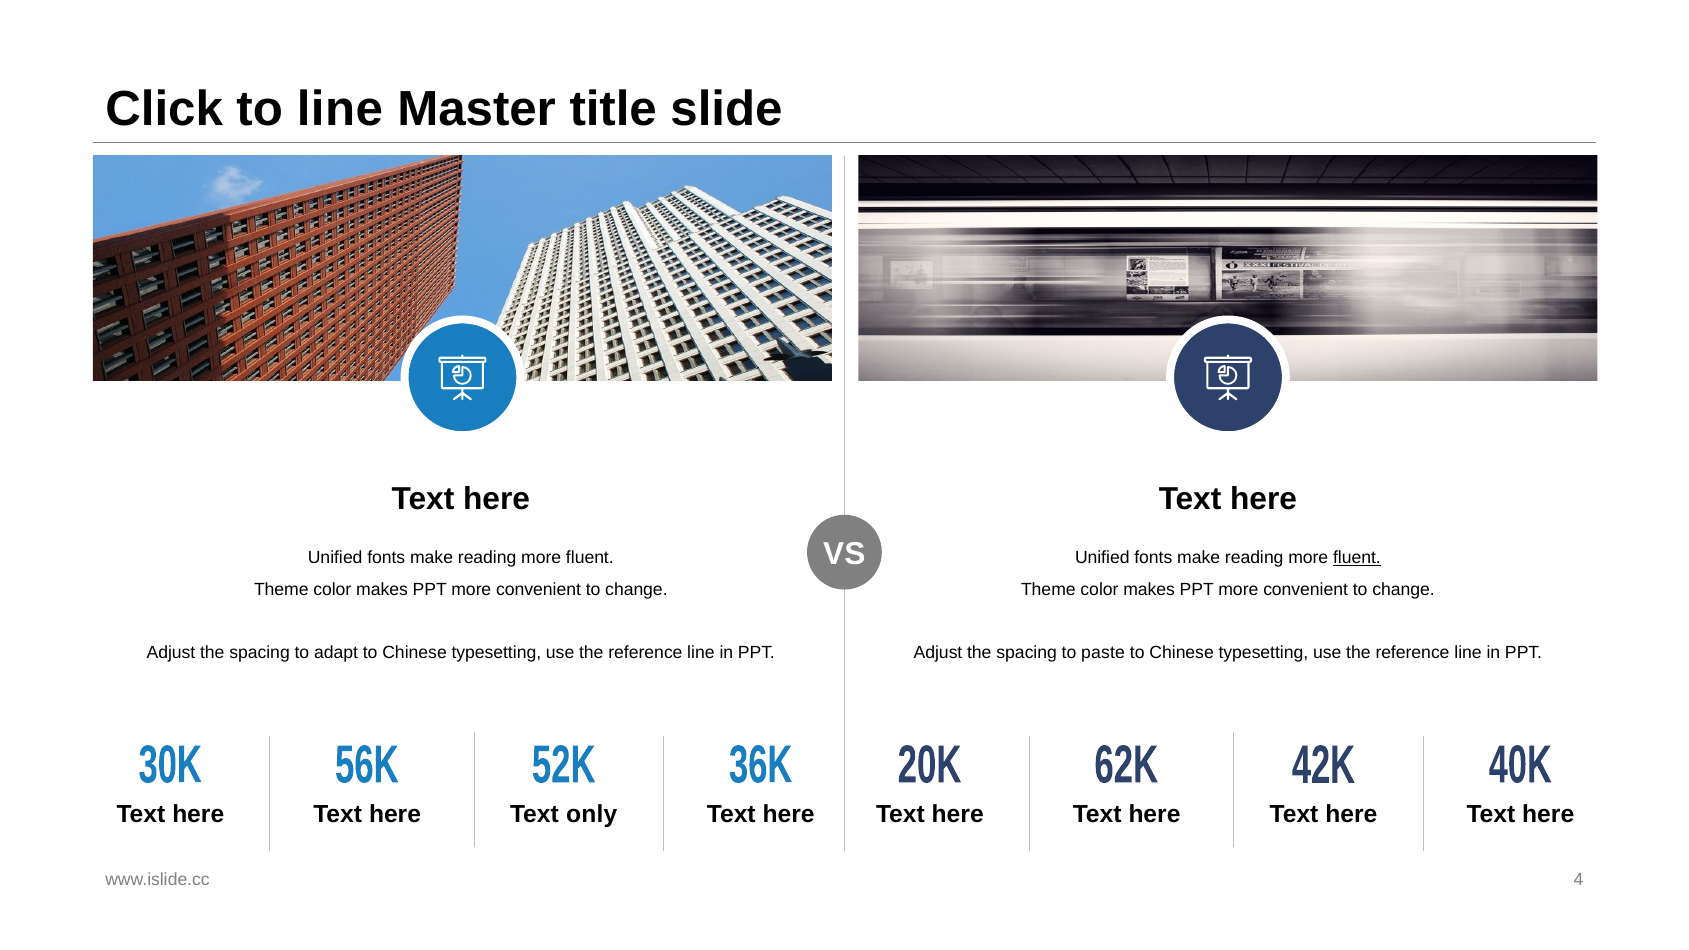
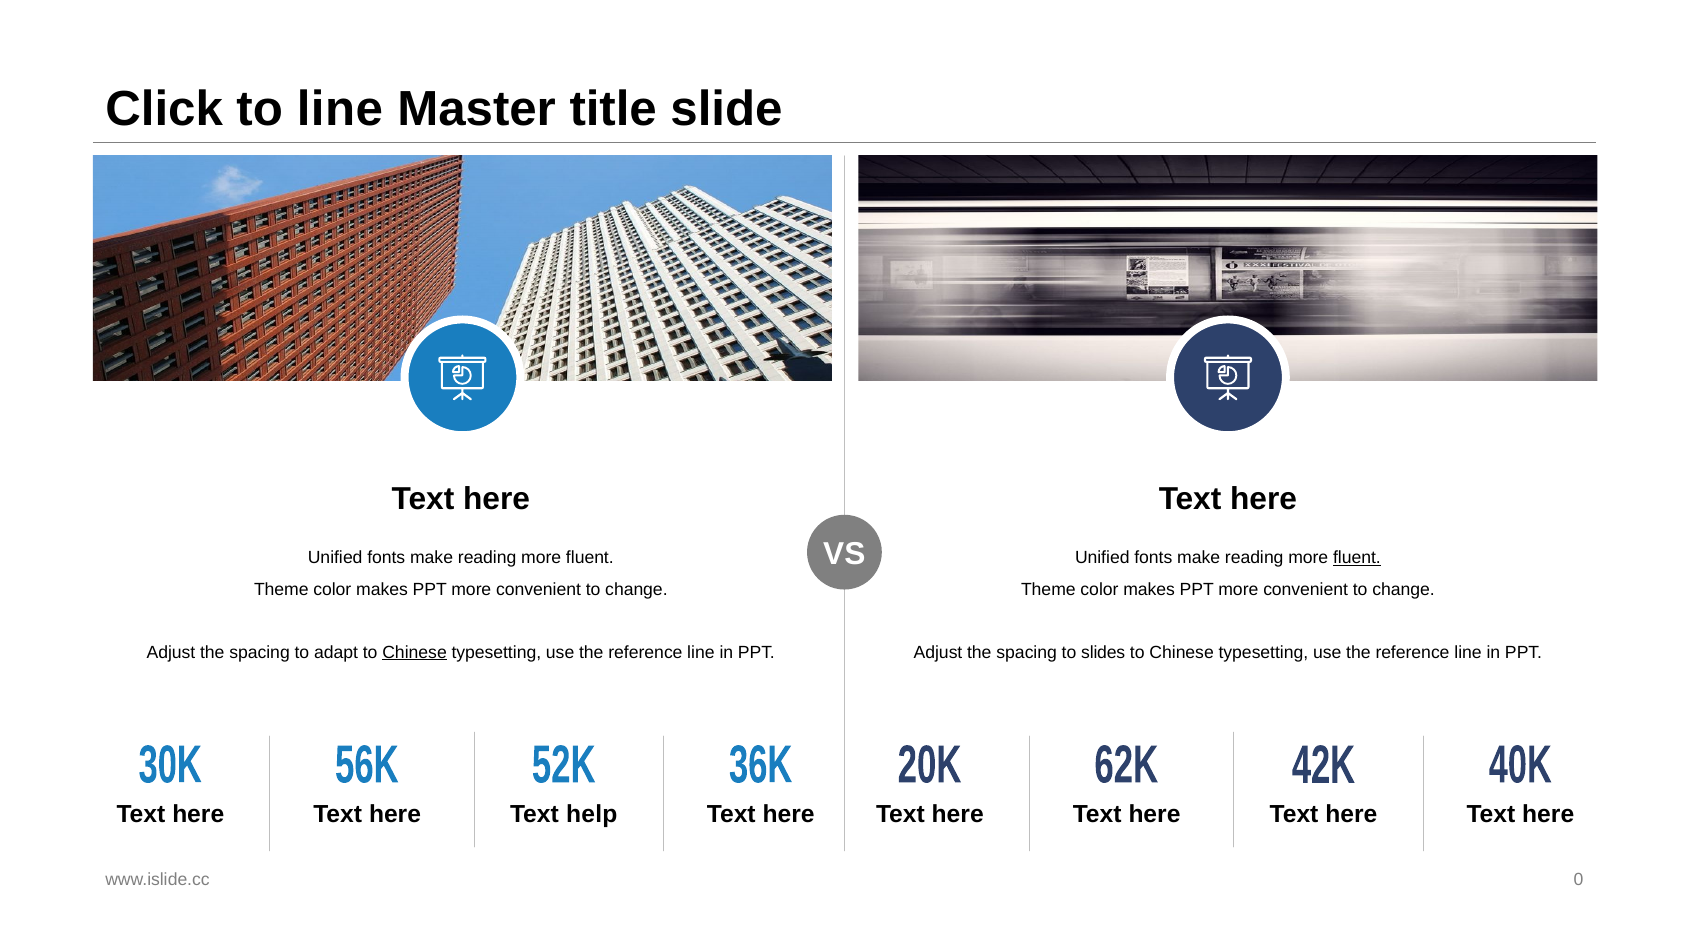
Chinese at (415, 652) underline: none -> present
paste: paste -> slides
only: only -> help
4: 4 -> 0
